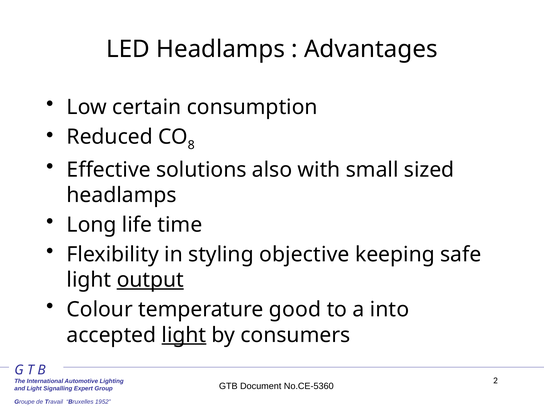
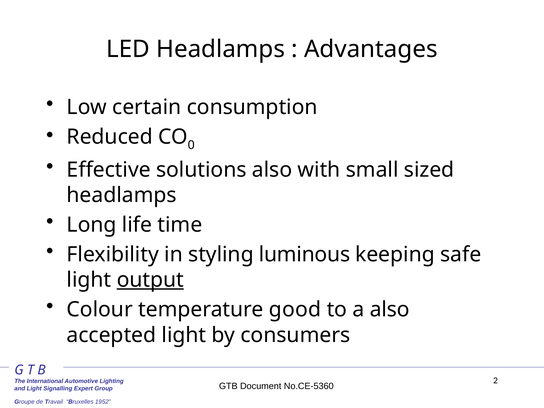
8: 8 -> 0
objective: objective -> luminous
a into: into -> also
light at (184, 335) underline: present -> none
